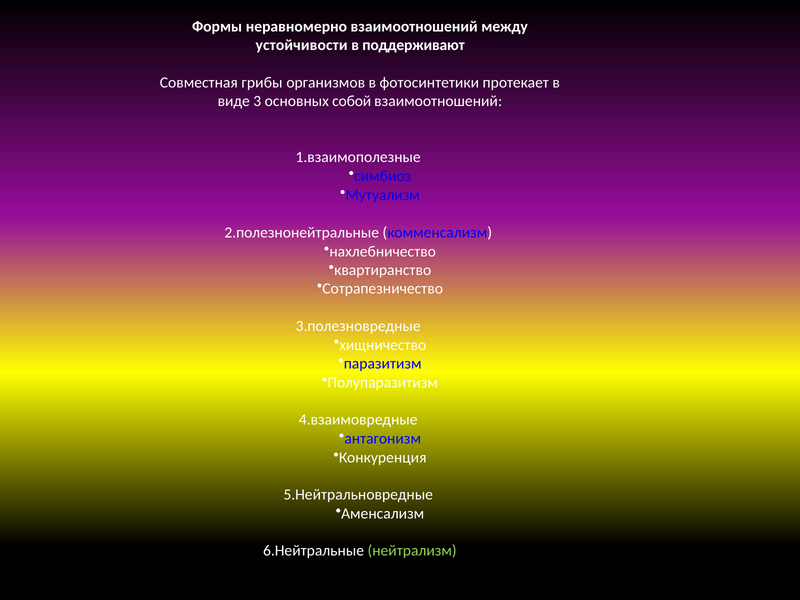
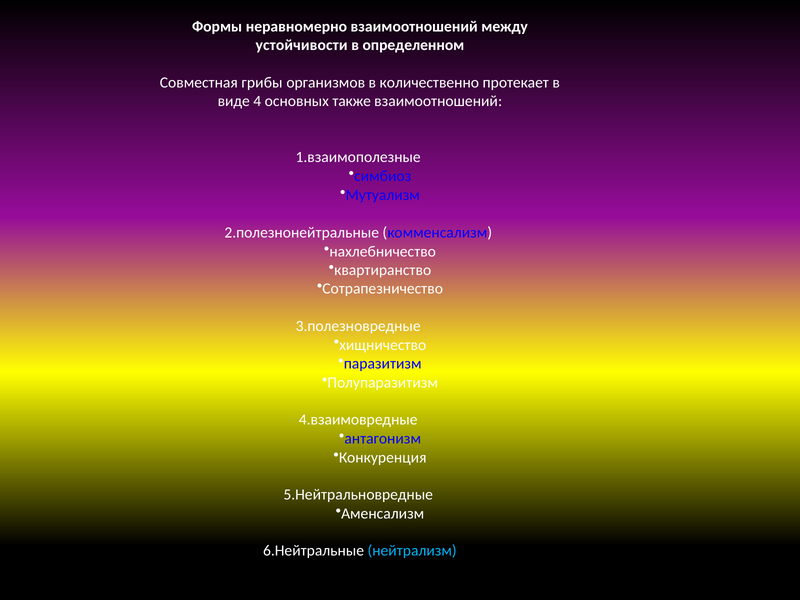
поддерживают: поддерживают -> определенном
фотосинтетики: фотосинтетики -> количественно
3: 3 -> 4
собой: собой -> также
нейтрализм colour: light green -> light blue
